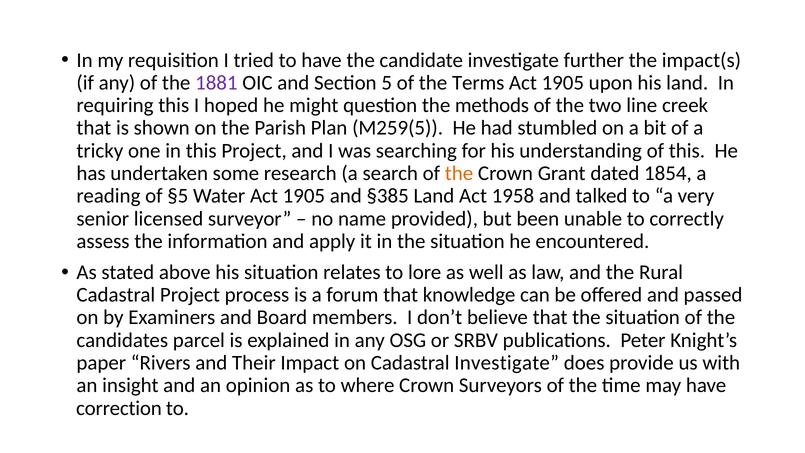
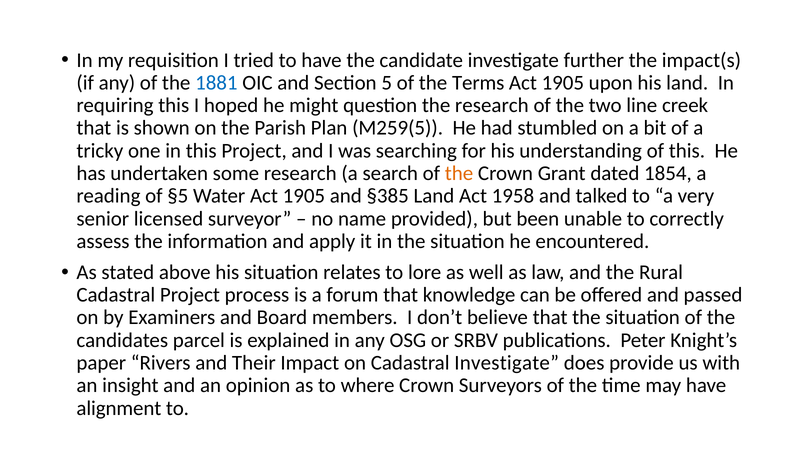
1881 colour: purple -> blue
the methods: methods -> research
correction: correction -> alignment
